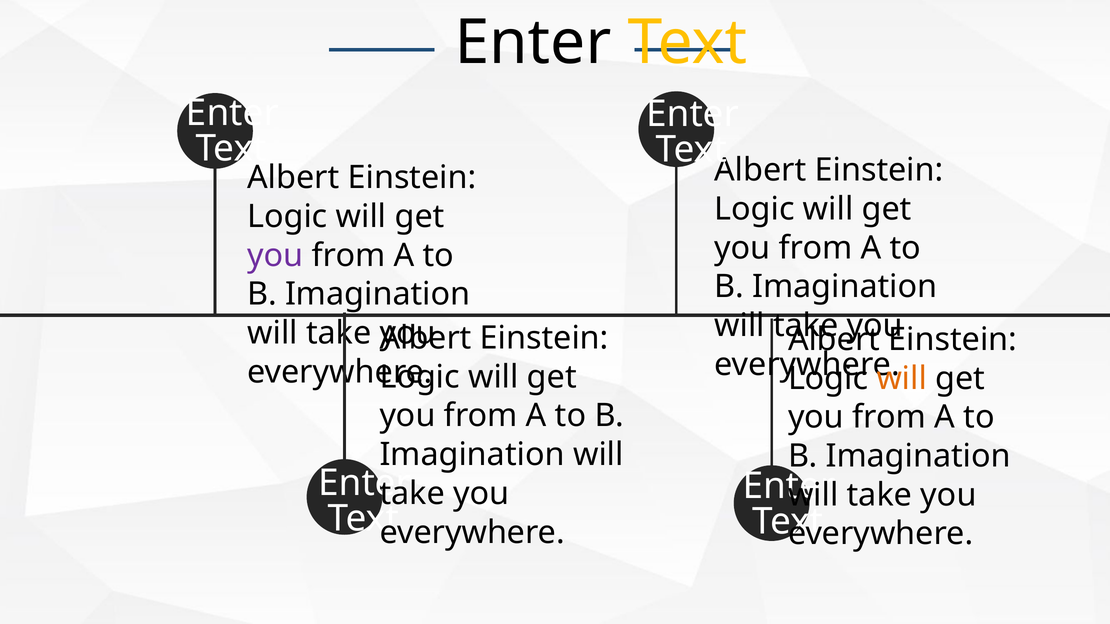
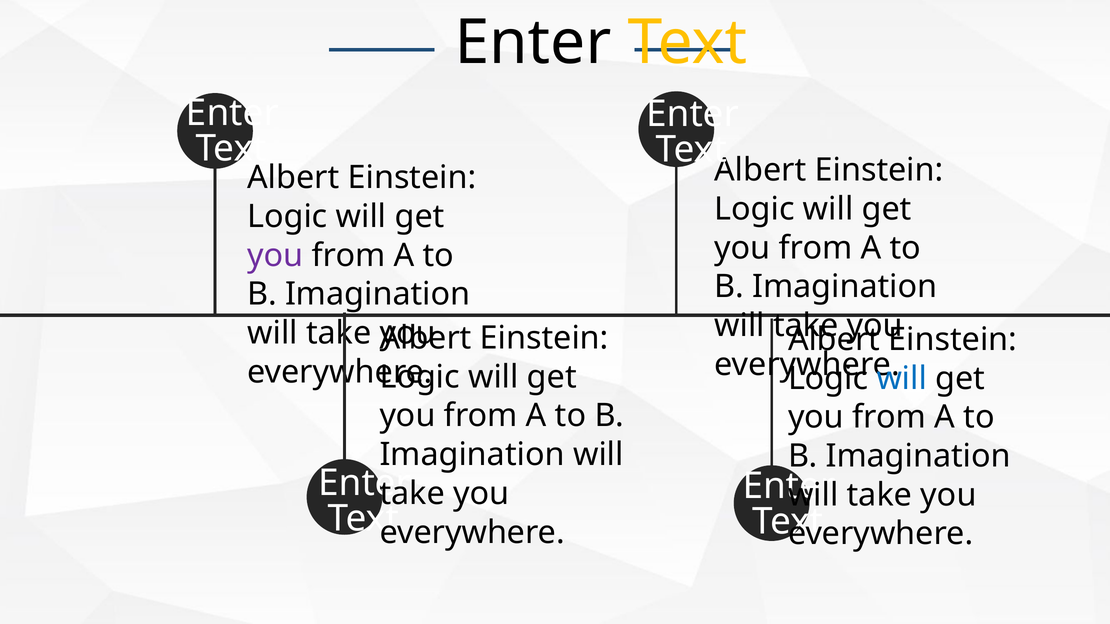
will at (902, 379) colour: orange -> blue
